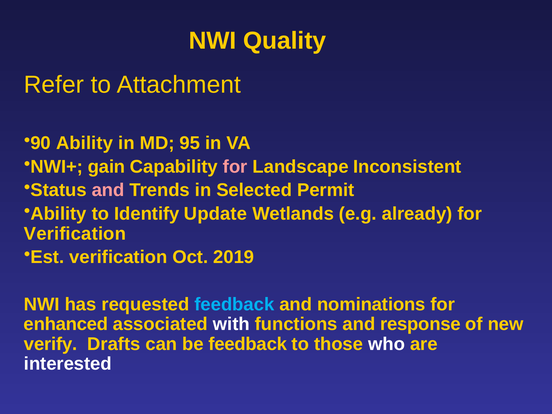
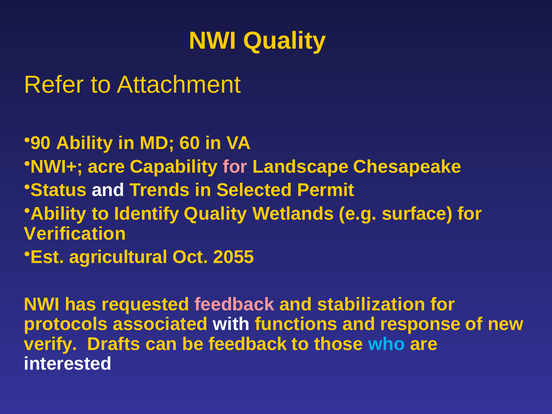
95: 95 -> 60
gain: gain -> acre
Inconsistent: Inconsistent -> Chesapeake
and at (108, 190) colour: pink -> white
Identify Update: Update -> Quality
already: already -> surface
Est verification: verification -> agricultural
2019: 2019 -> 2055
feedback at (234, 304) colour: light blue -> pink
nominations: nominations -> stabilization
enhanced: enhanced -> protocols
who colour: white -> light blue
